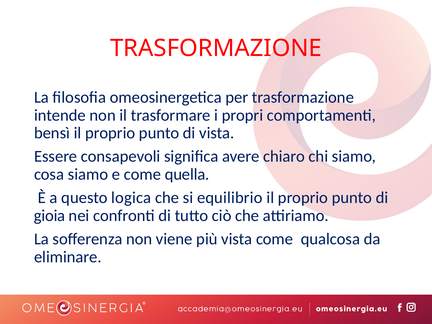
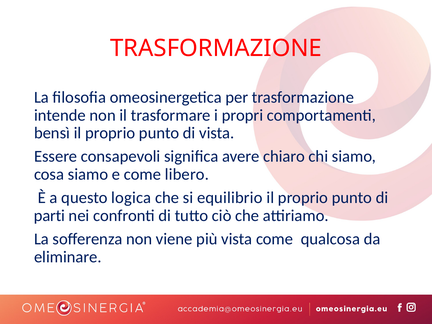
quella: quella -> libero
gioia: gioia -> parti
